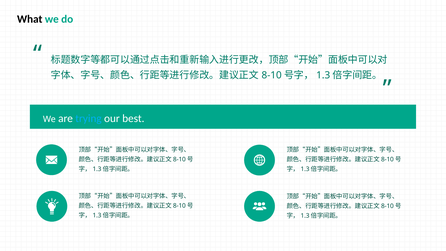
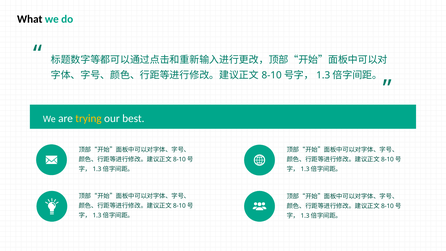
trying colour: light blue -> yellow
